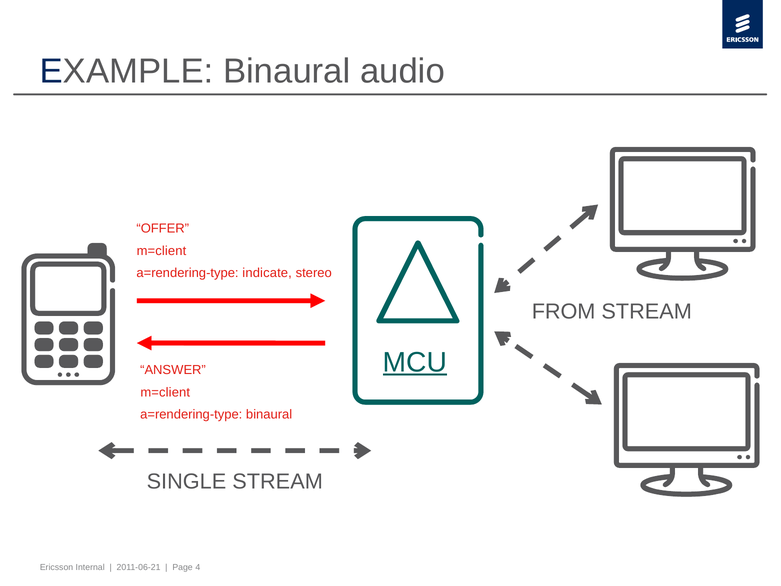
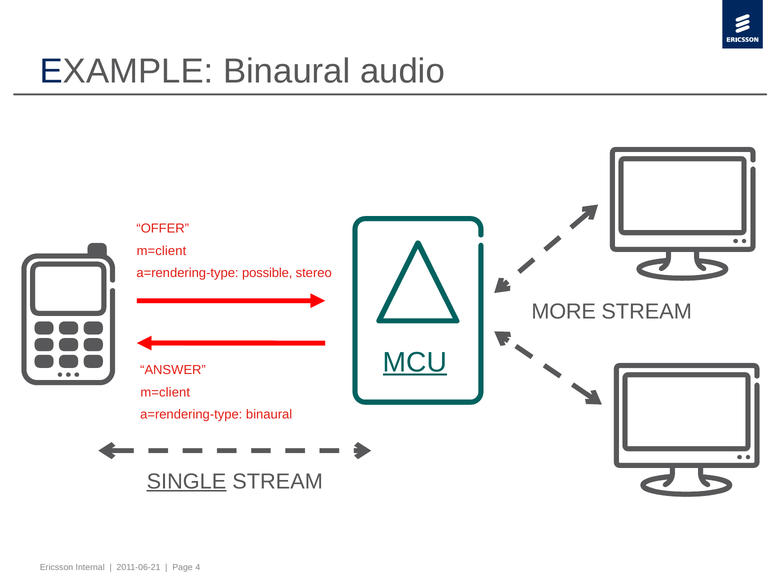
indicate: indicate -> possible
FROM: FROM -> MORE
SINGLE underline: none -> present
